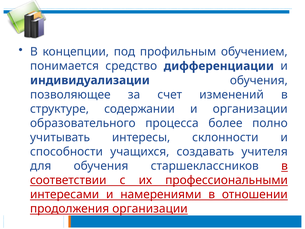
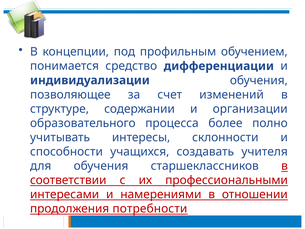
продолжения организации: организации -> потребности
